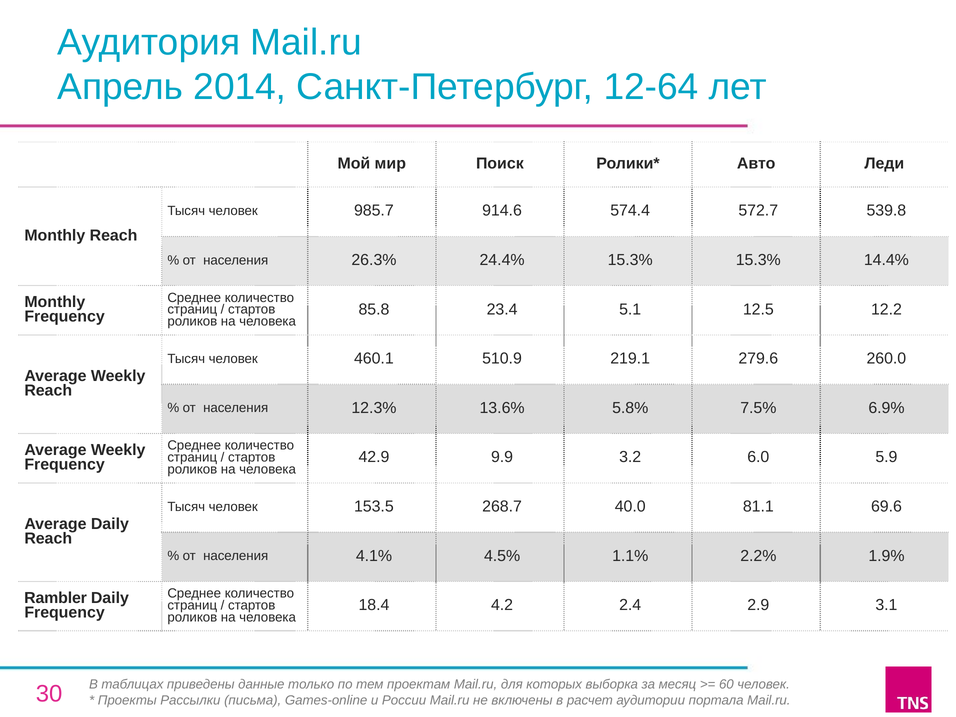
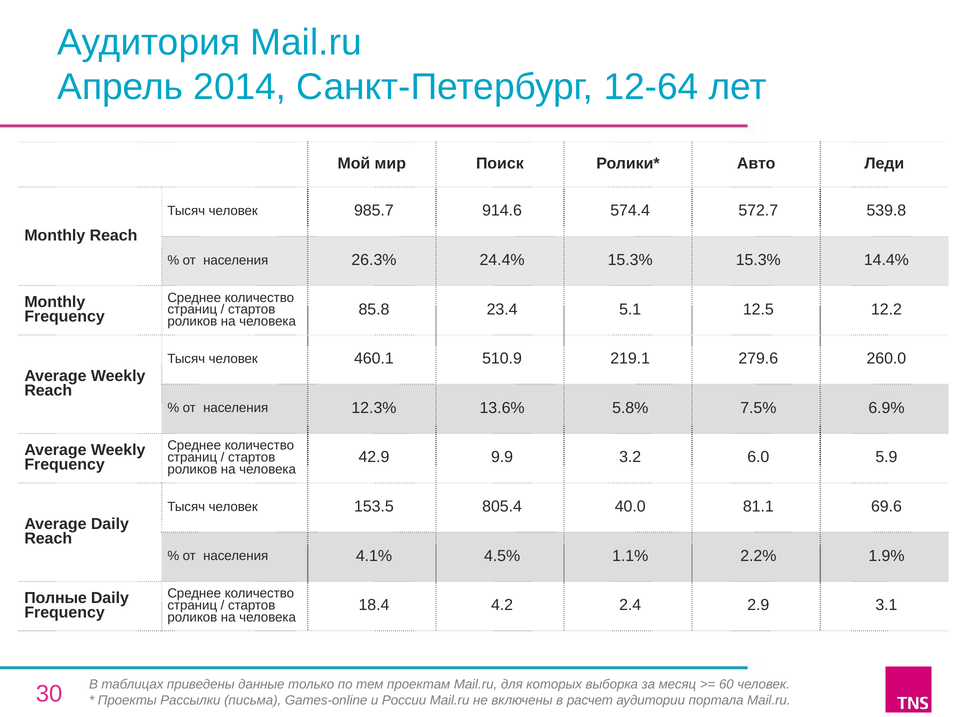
268.7: 268.7 -> 805.4
Rambler: Rambler -> Полные
